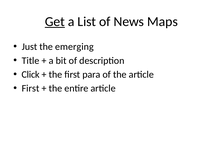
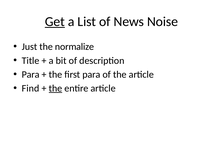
Maps: Maps -> Noise
emerging: emerging -> normalize
Click at (31, 75): Click -> Para
First at (31, 88): First -> Find
the at (56, 88) underline: none -> present
